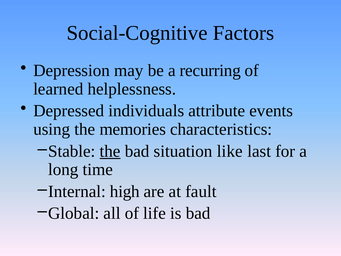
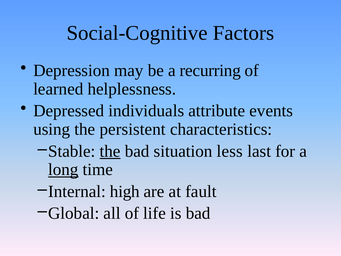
memories: memories -> persistent
like: like -> less
long underline: none -> present
